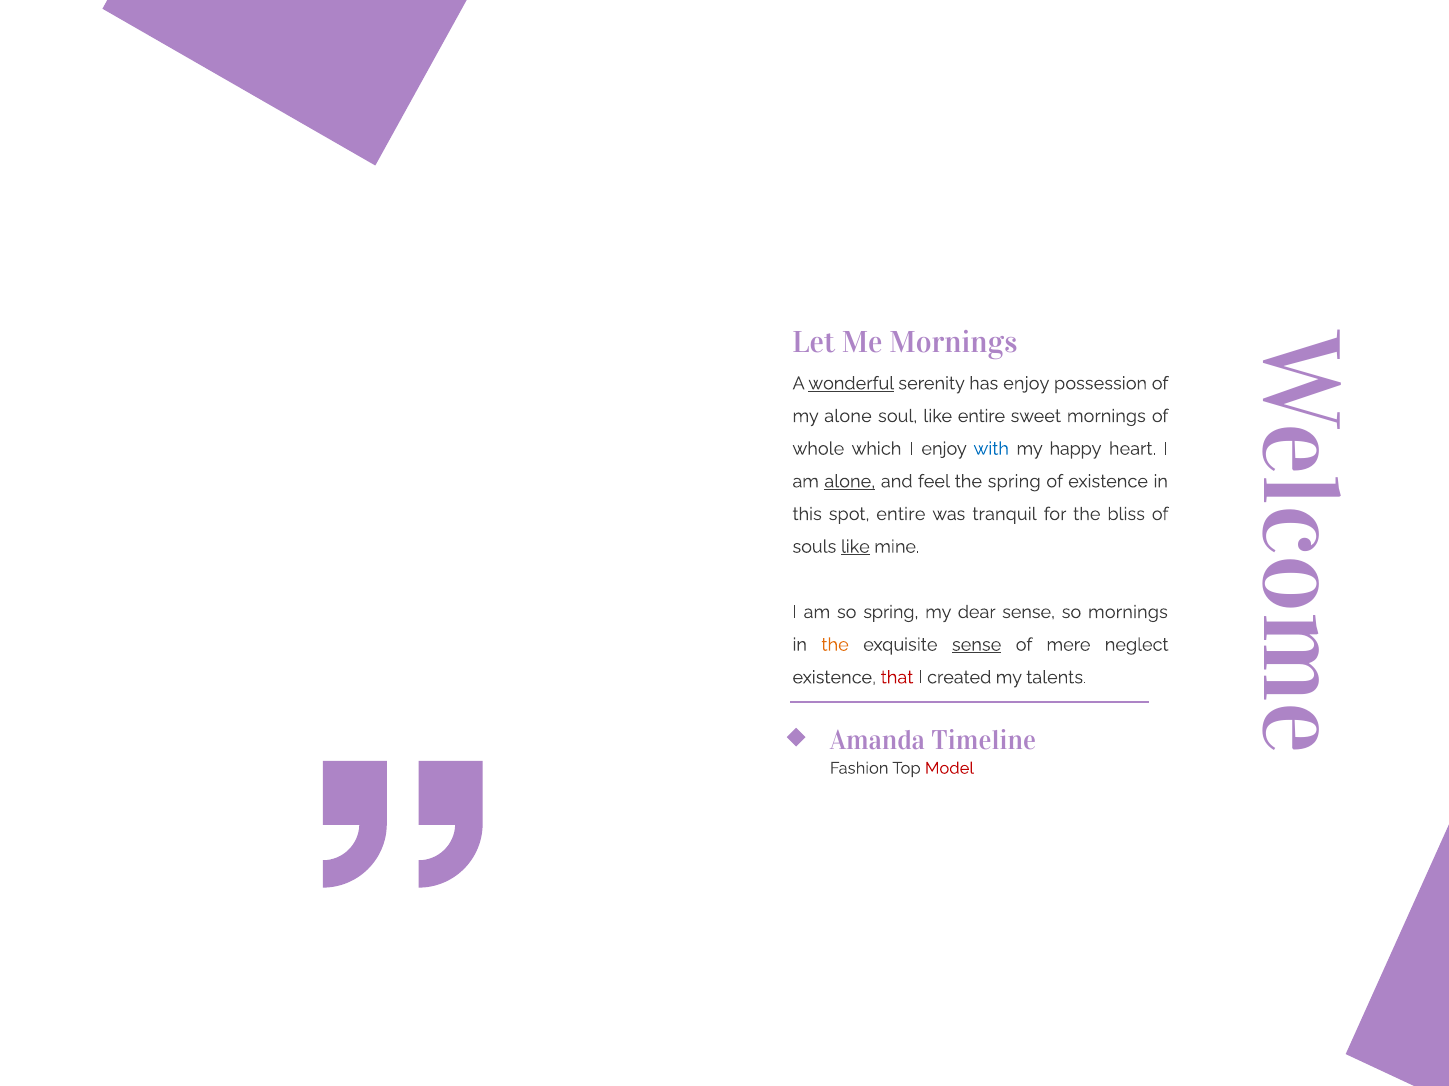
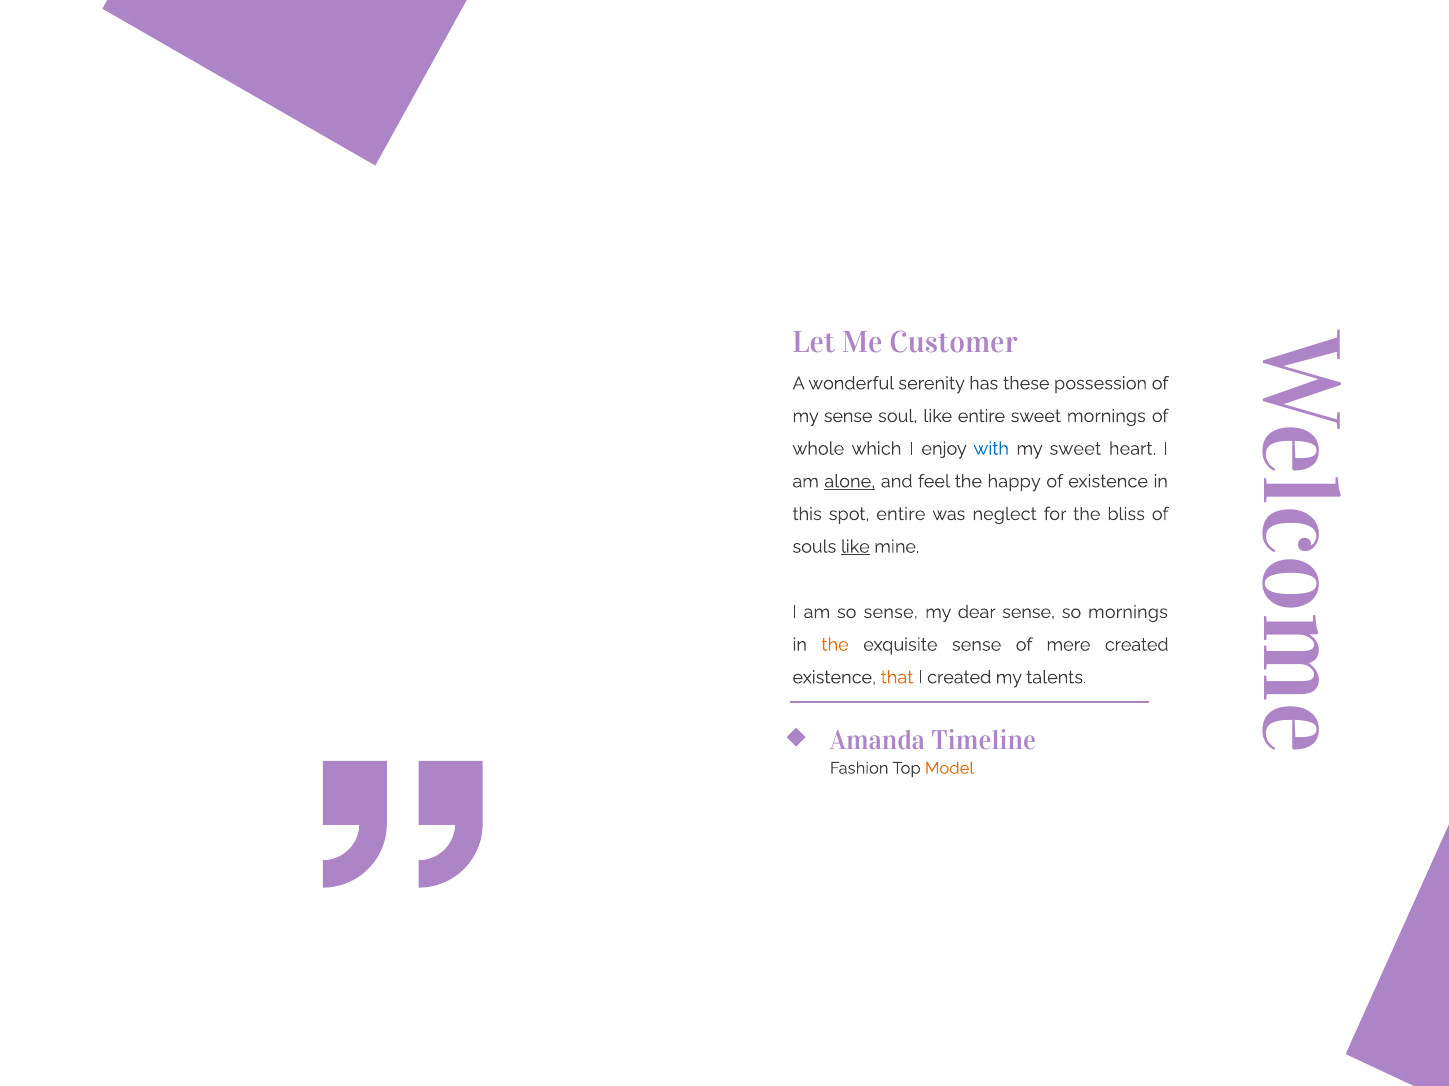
Me Mornings: Mornings -> Customer
wonderful underline: present -> none
has enjoy: enjoy -> these
my alone: alone -> sense
my happy: happy -> sweet
the spring: spring -> happy
tranquil: tranquil -> neglect
so spring: spring -> sense
sense at (977, 645) underline: present -> none
mere neglect: neglect -> created
that colour: red -> orange
Model colour: red -> orange
